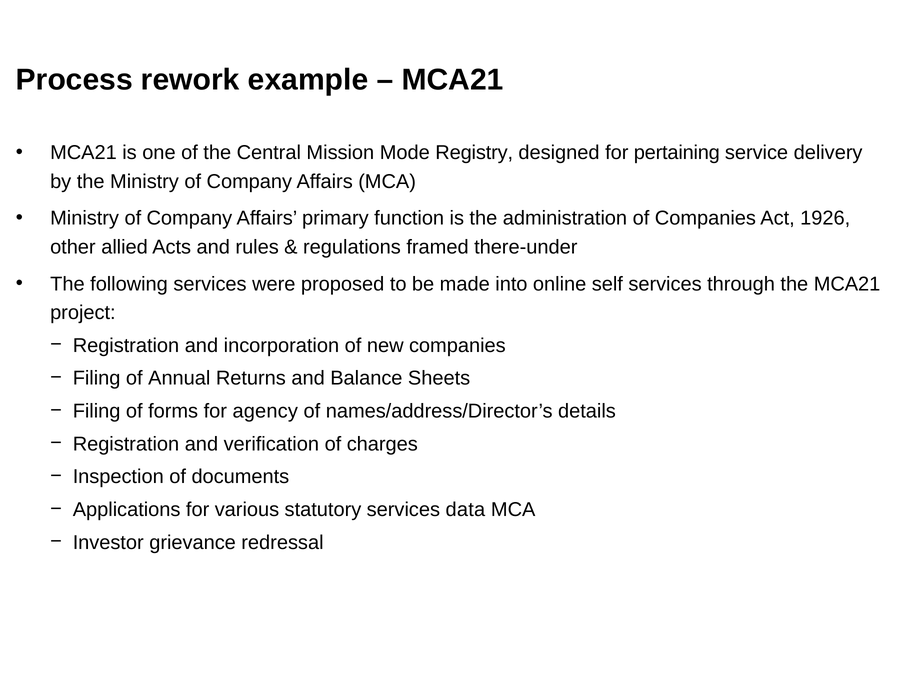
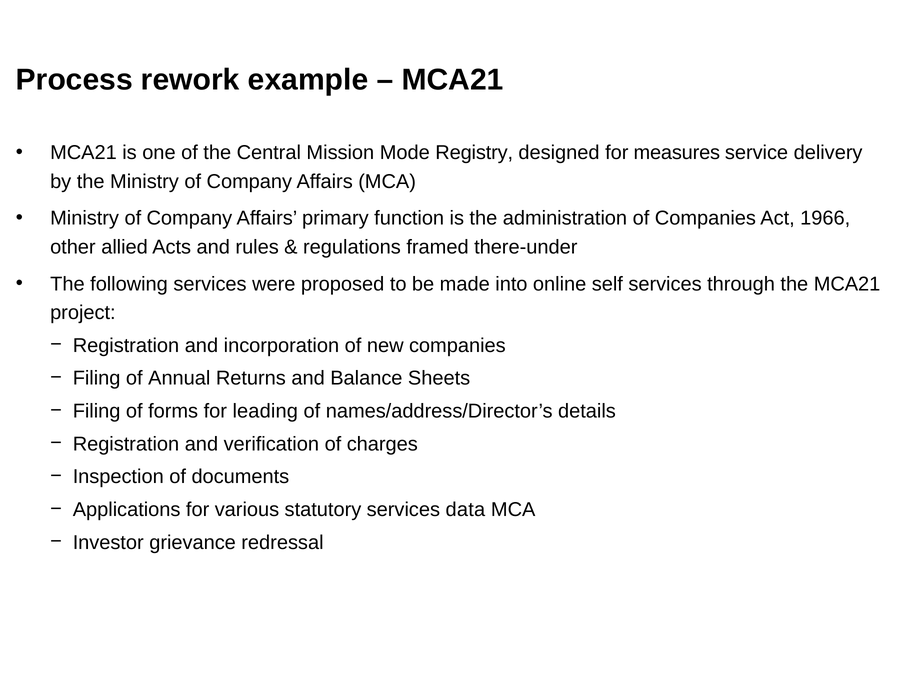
pertaining: pertaining -> measures
1926: 1926 -> 1966
agency: agency -> leading
